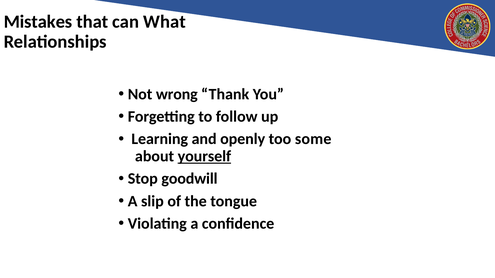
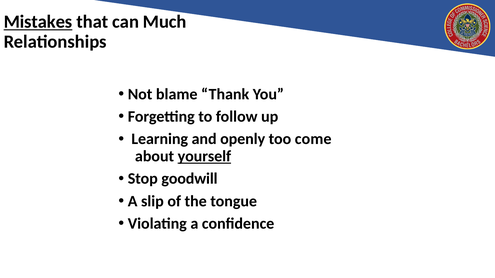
Mistakes underline: none -> present
What: What -> Much
wrong: wrong -> blame
some: some -> come
